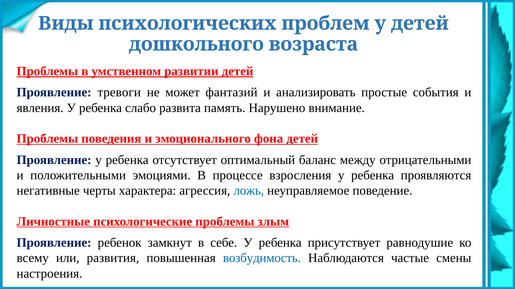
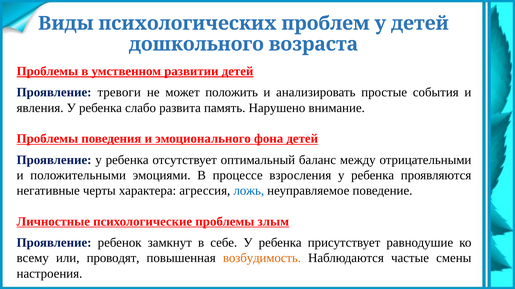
фантазий: фантазий -> положить
развития: развития -> проводят
возбудимость colour: blue -> orange
